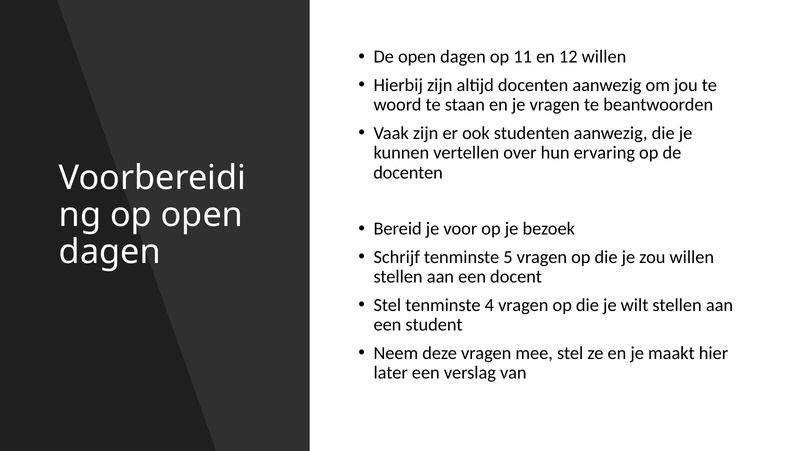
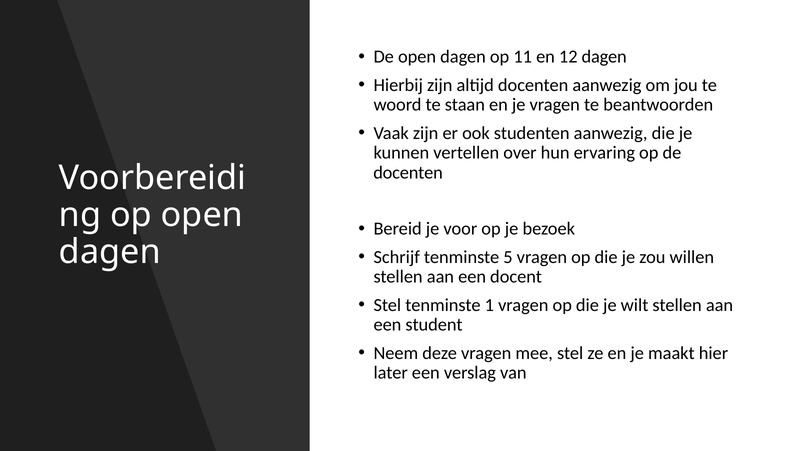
12 willen: willen -> dagen
4: 4 -> 1
